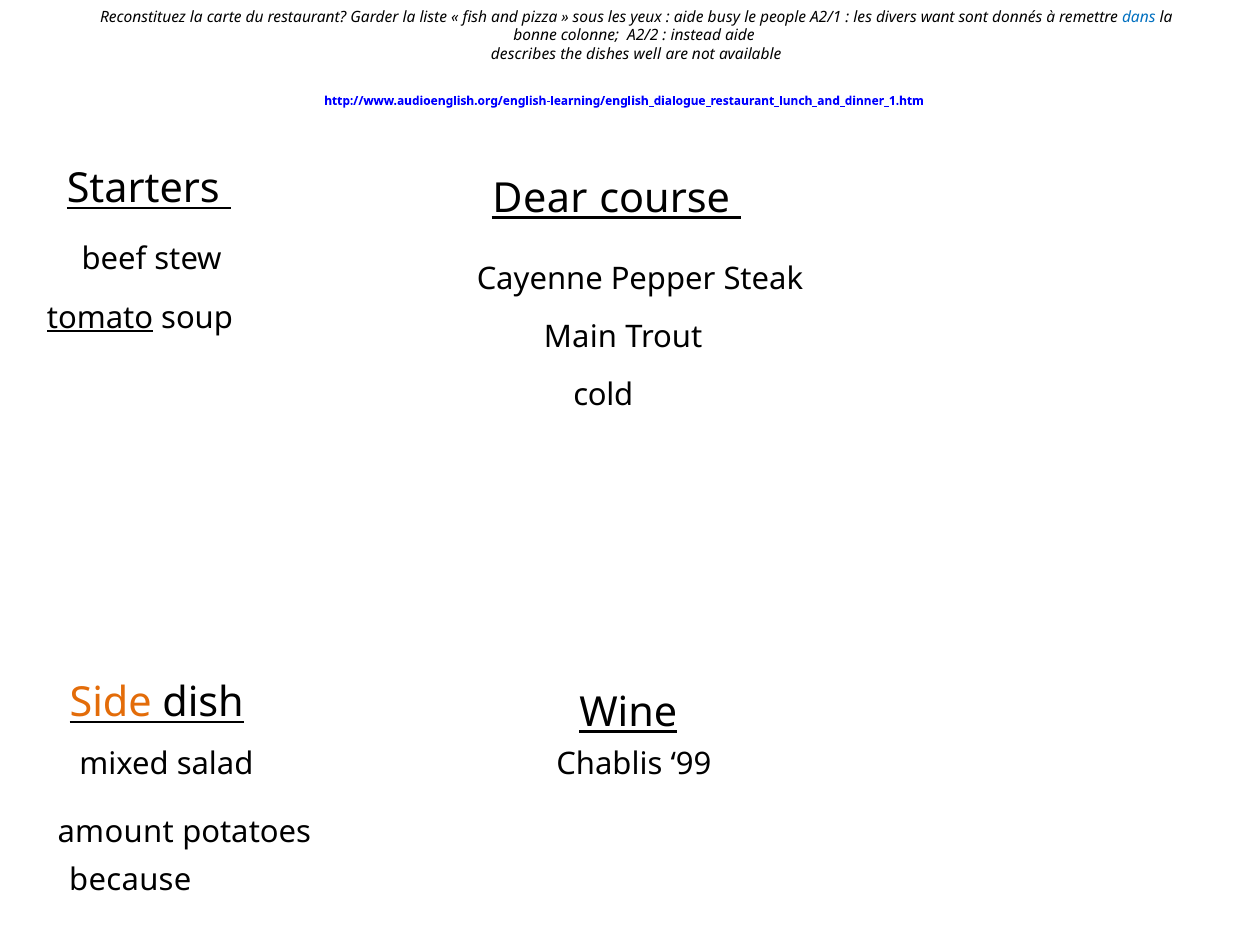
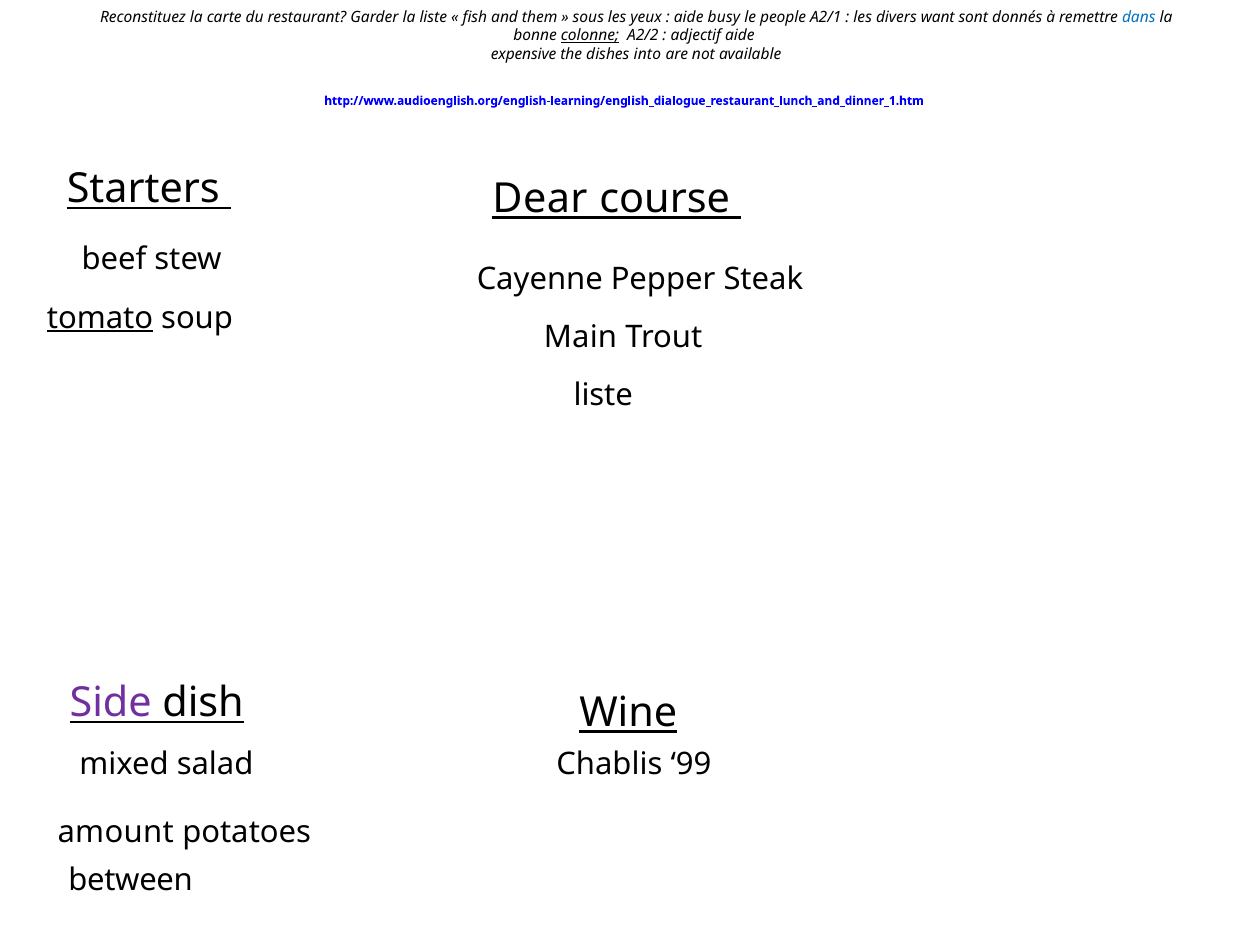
pizza: pizza -> them
colonne underline: none -> present
instead: instead -> adjectif
describes: describes -> expensive
well: well -> into
cold at (603, 395): cold -> liste
Side colour: orange -> purple
because: because -> between
